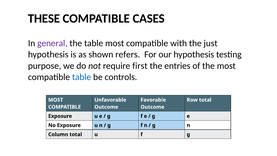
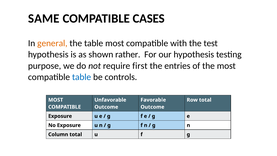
THESE: THESE -> SAME
general colour: purple -> orange
just: just -> test
refers: refers -> rather
